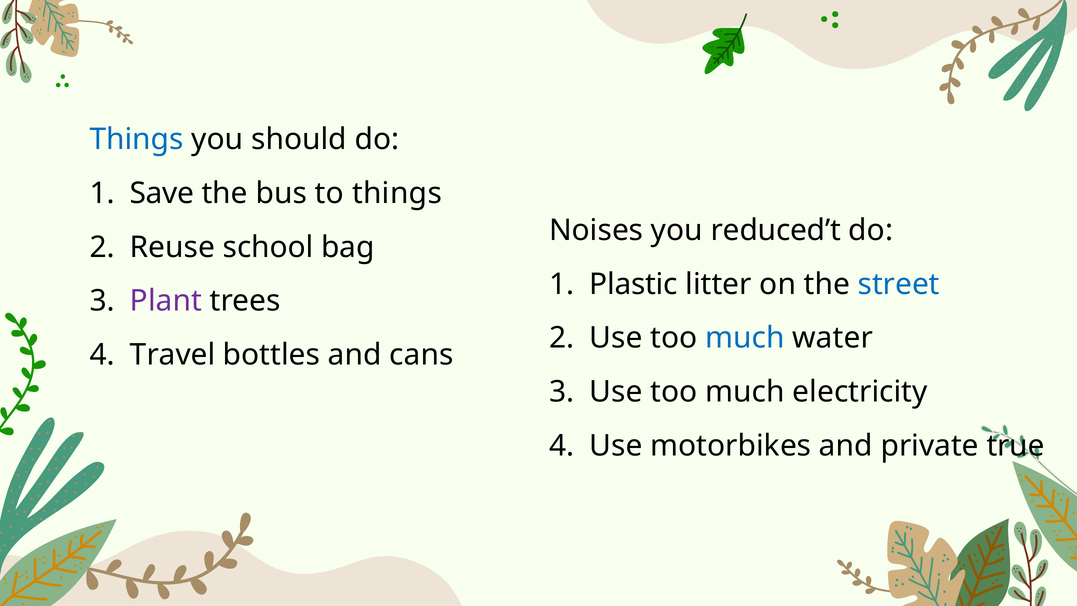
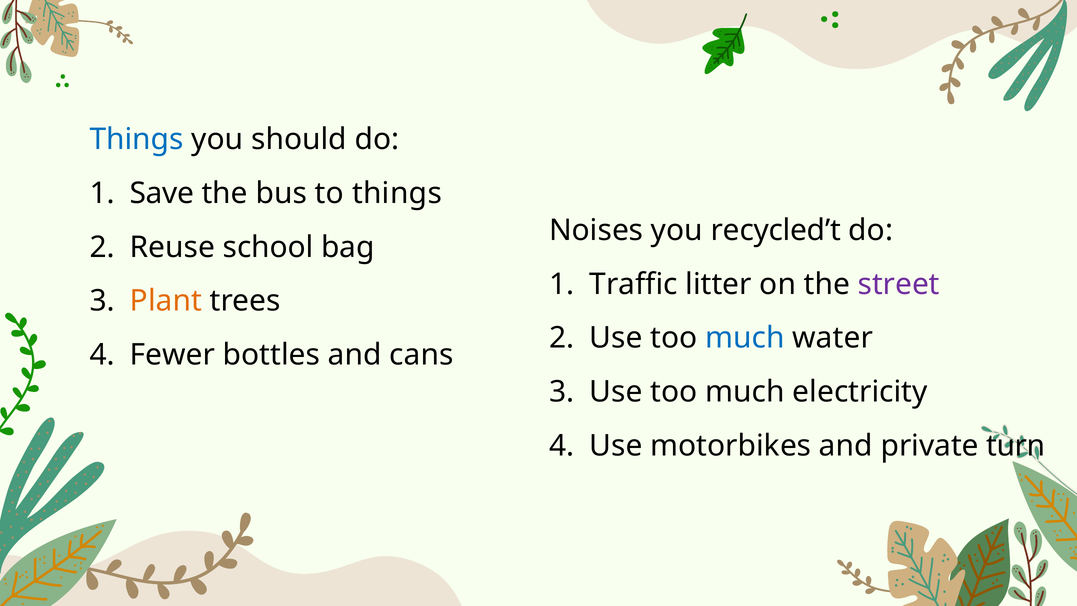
reduced’t: reduced’t -> recycled’t
Plastic: Plastic -> Traffic
street colour: blue -> purple
Plant colour: purple -> orange
Travel: Travel -> Fewer
true: true -> turn
